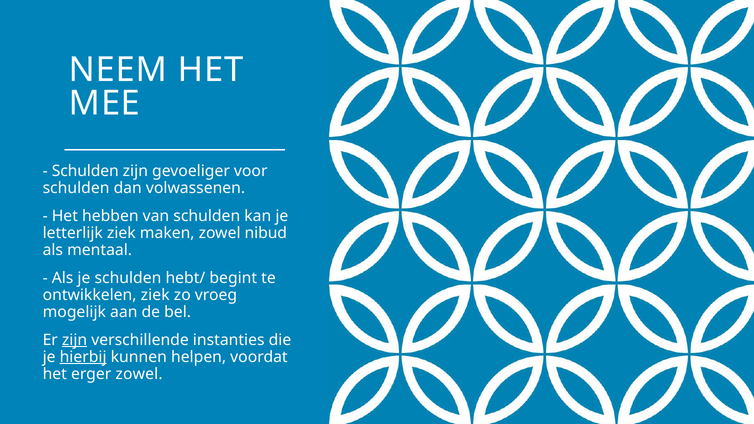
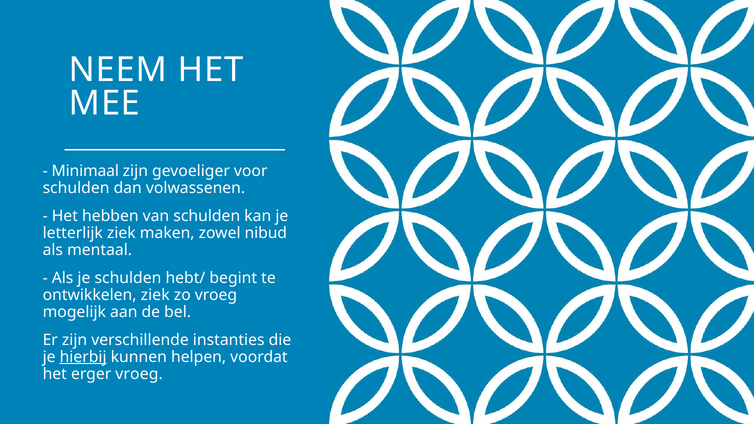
Schulden at (85, 171): Schulden -> Minimaal
zijn at (75, 340) underline: present -> none
erger zowel: zowel -> vroeg
